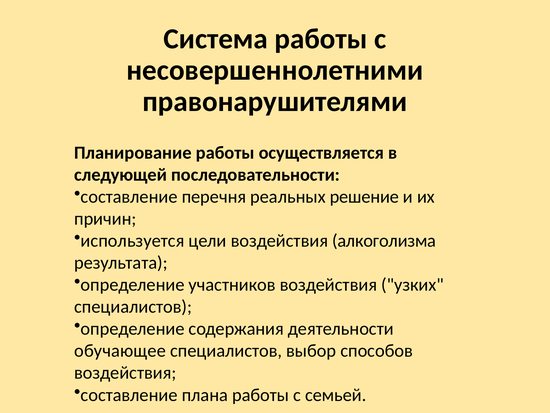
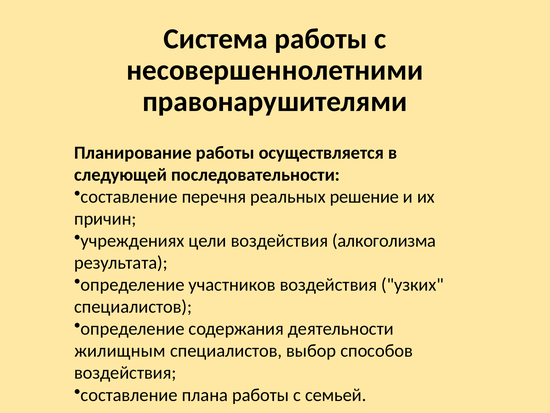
используется: используется -> учреждениях
обучающее: обучающее -> жилищным
